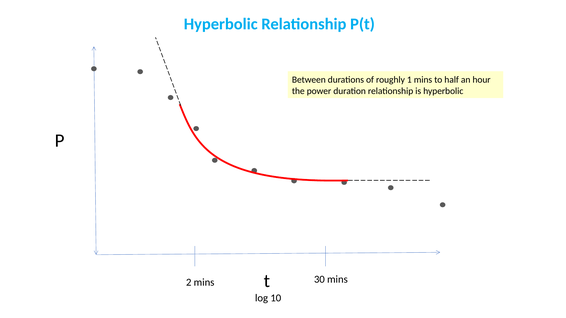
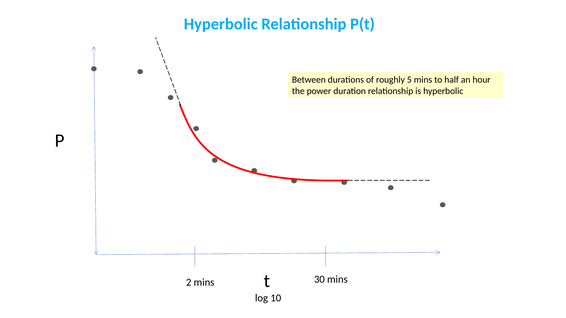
1: 1 -> 5
